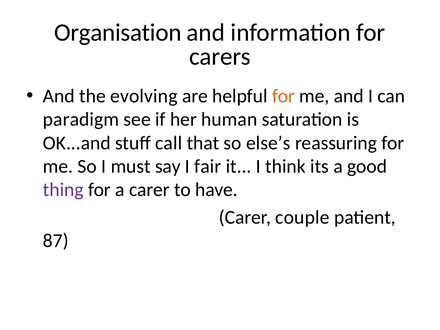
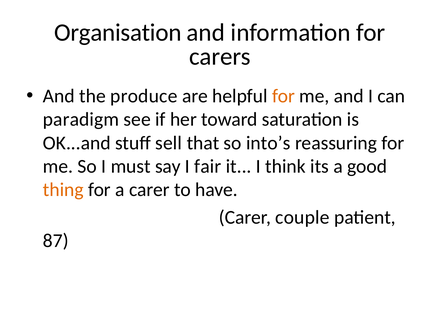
evolving: evolving -> produce
human: human -> toward
call: call -> sell
else’s: else’s -> into’s
thing colour: purple -> orange
